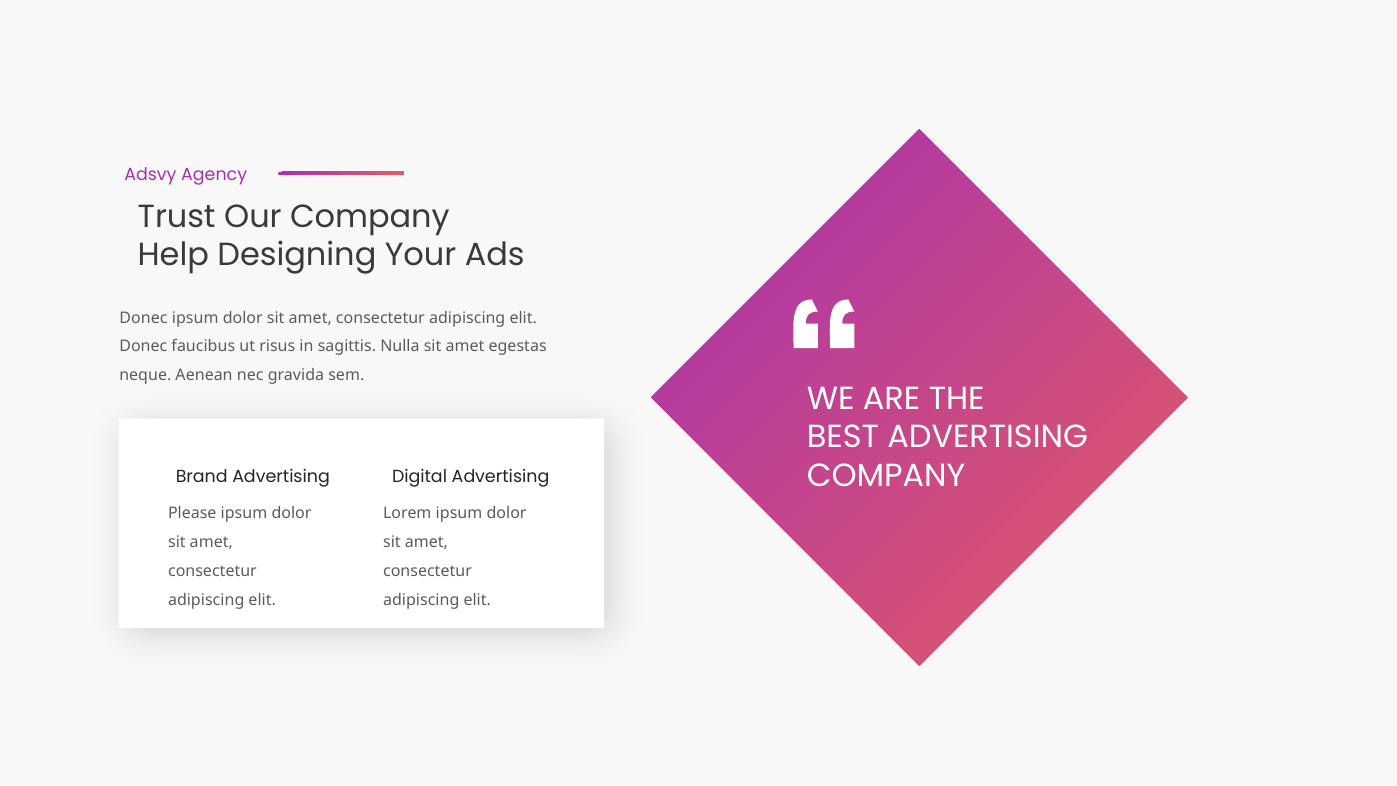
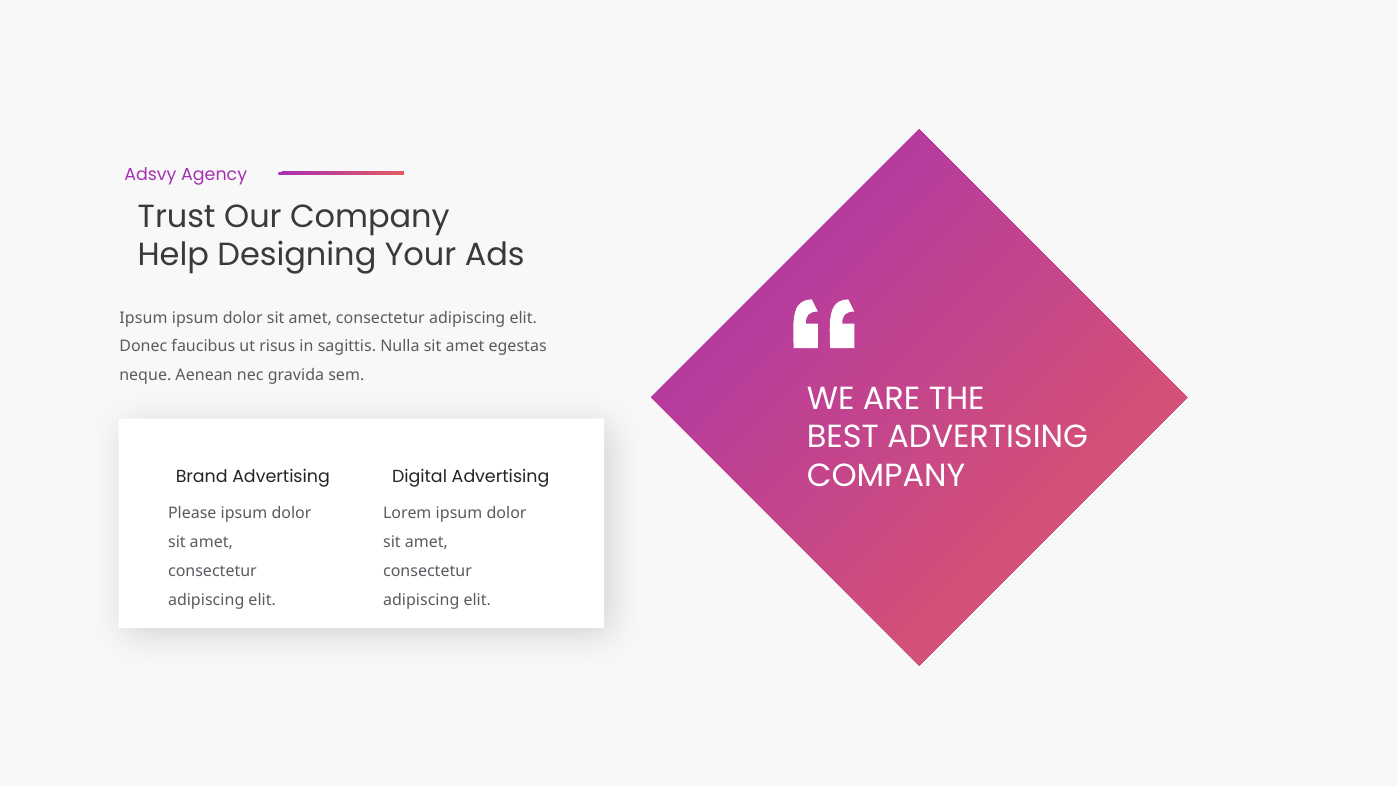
Donec at (143, 318): Donec -> Ipsum
